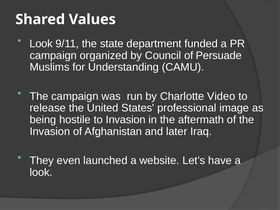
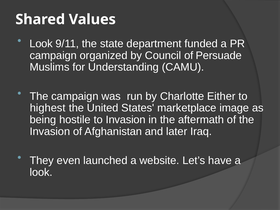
Video: Video -> Either
release: release -> highest
professional: professional -> marketplace
